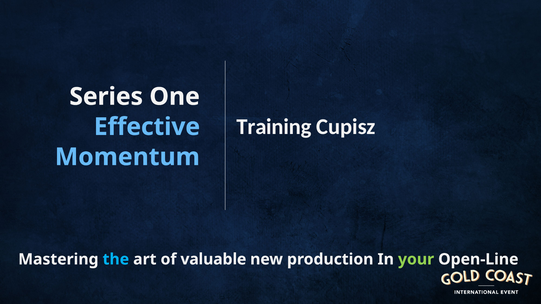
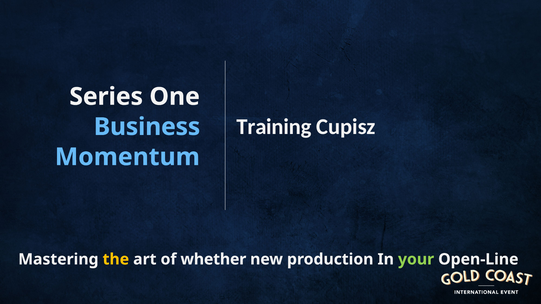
Effective: Effective -> Business
the colour: light blue -> yellow
valuable: valuable -> whether
